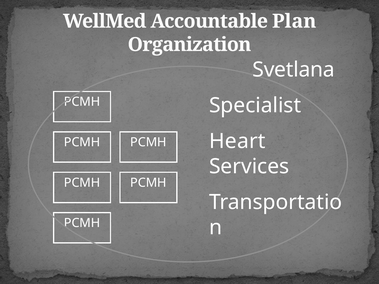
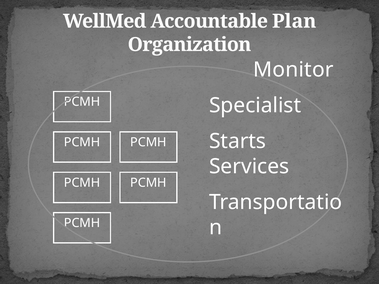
Svetlana: Svetlana -> Monitor
Heart: Heart -> Starts
